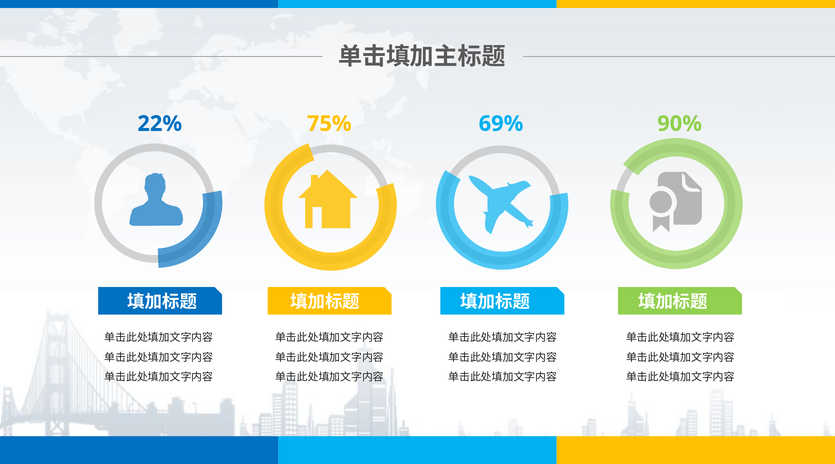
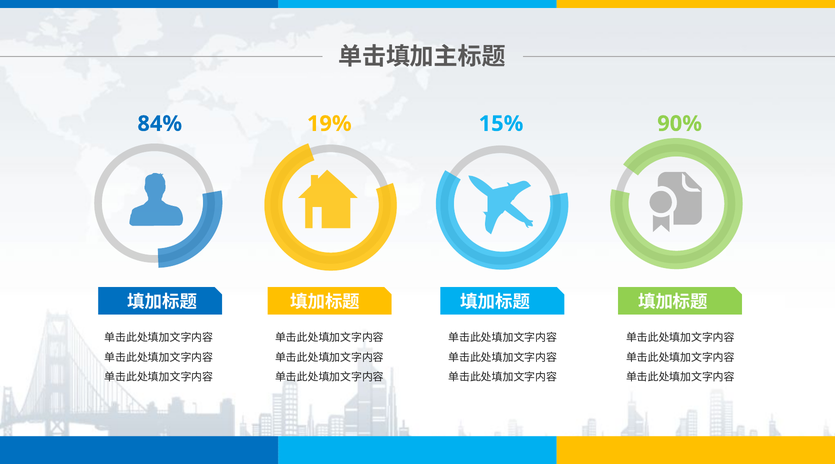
22%: 22% -> 84%
75%: 75% -> 19%
69%: 69% -> 15%
